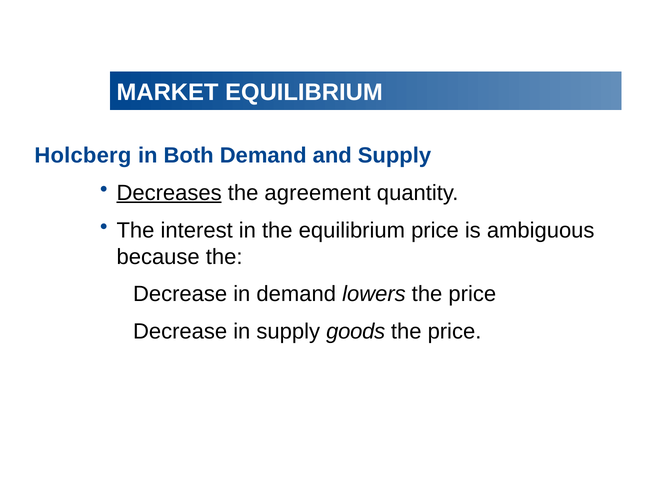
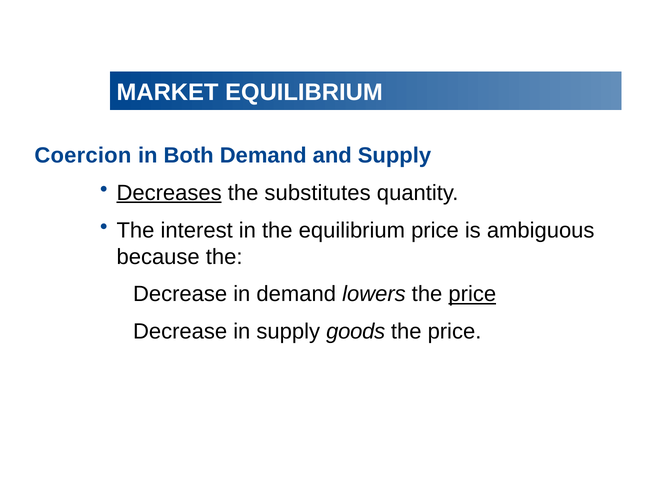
Holcberg: Holcberg -> Coercion
agreement: agreement -> substitutes
price at (472, 294) underline: none -> present
